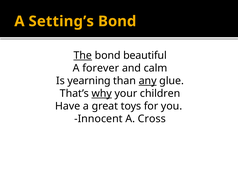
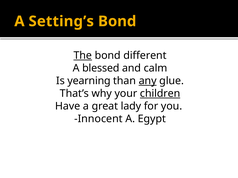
beautiful: beautiful -> different
forever: forever -> blessed
why underline: present -> none
children underline: none -> present
toys: toys -> lady
Cross: Cross -> Egypt
